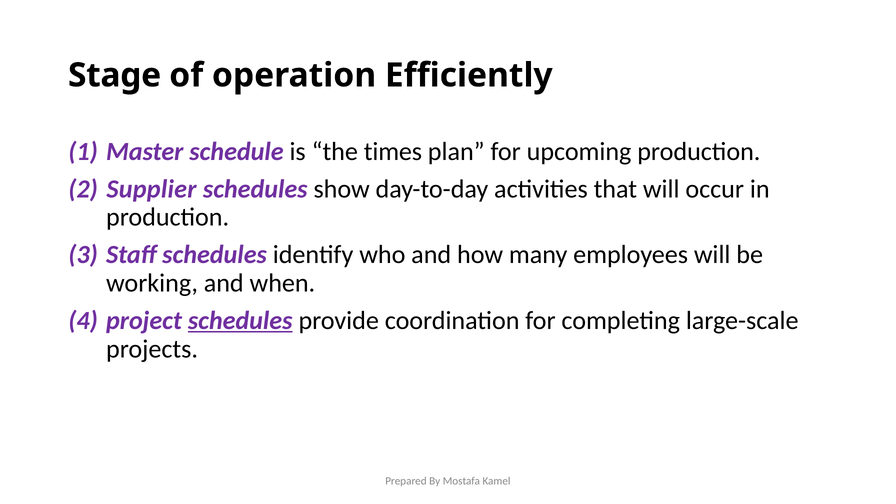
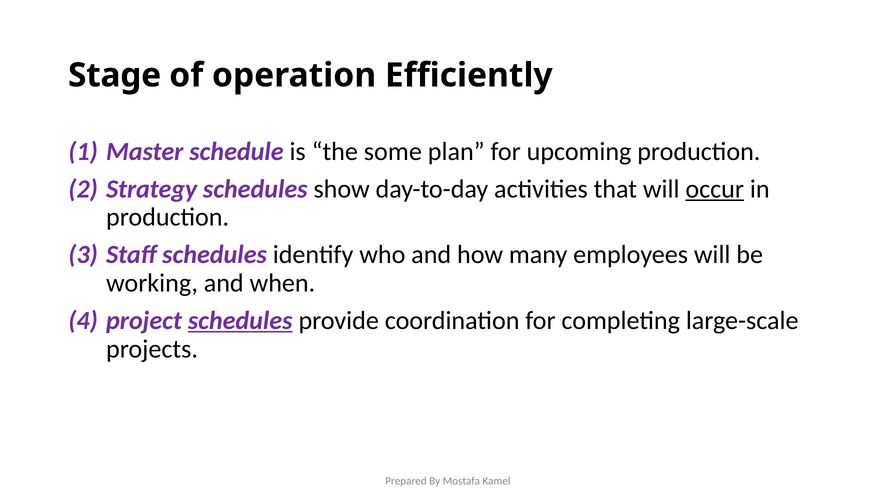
times: times -> some
Supplier: Supplier -> Strategy
occur underline: none -> present
